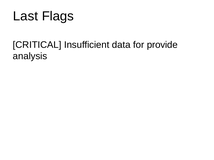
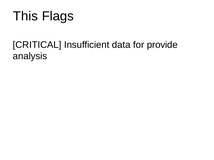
Last: Last -> This
